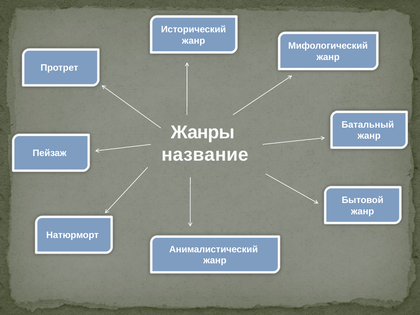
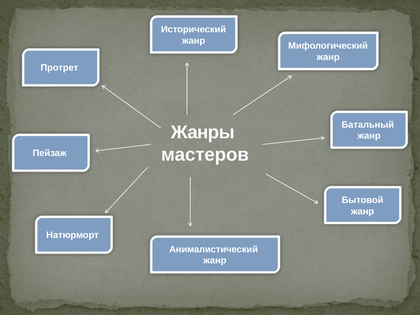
название: название -> мастеров
